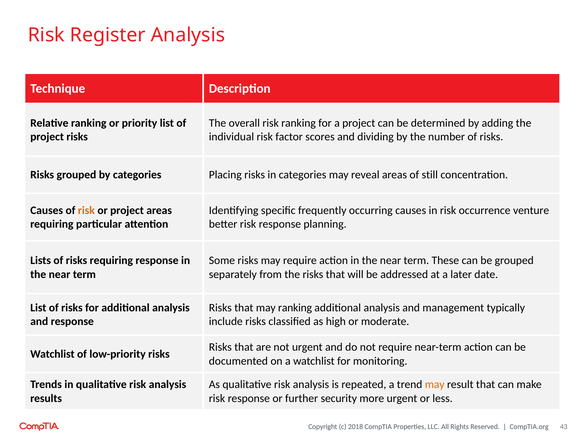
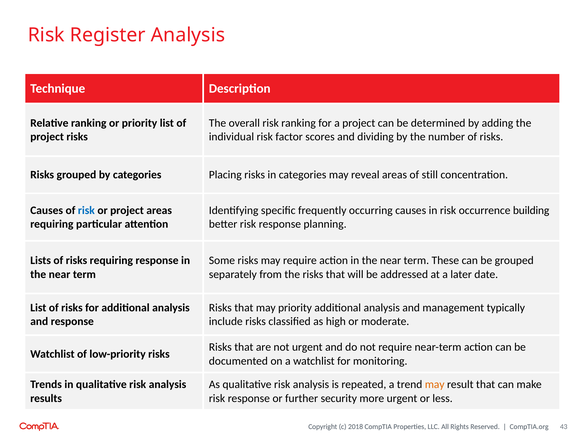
risk at (86, 210) colour: orange -> blue
venture: venture -> building
may ranking: ranking -> priority
